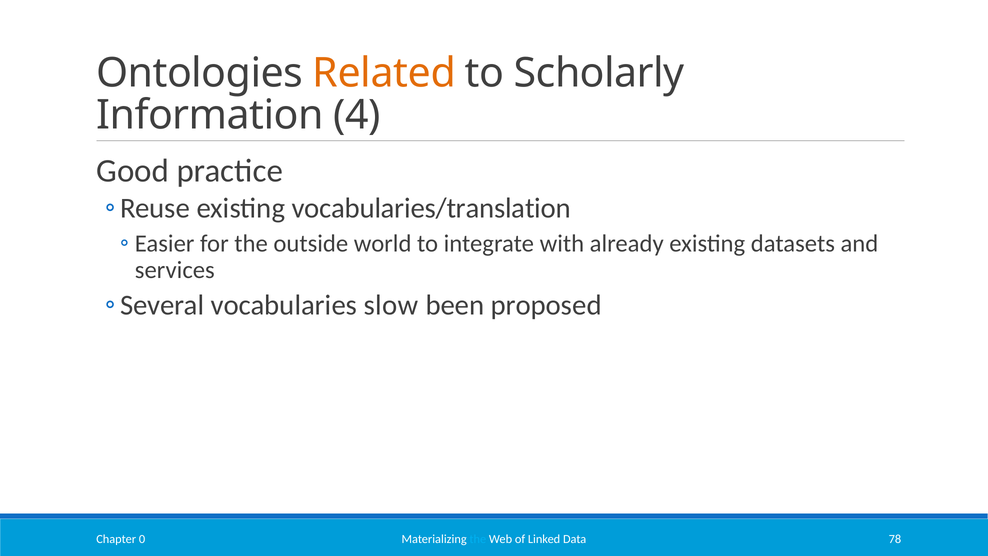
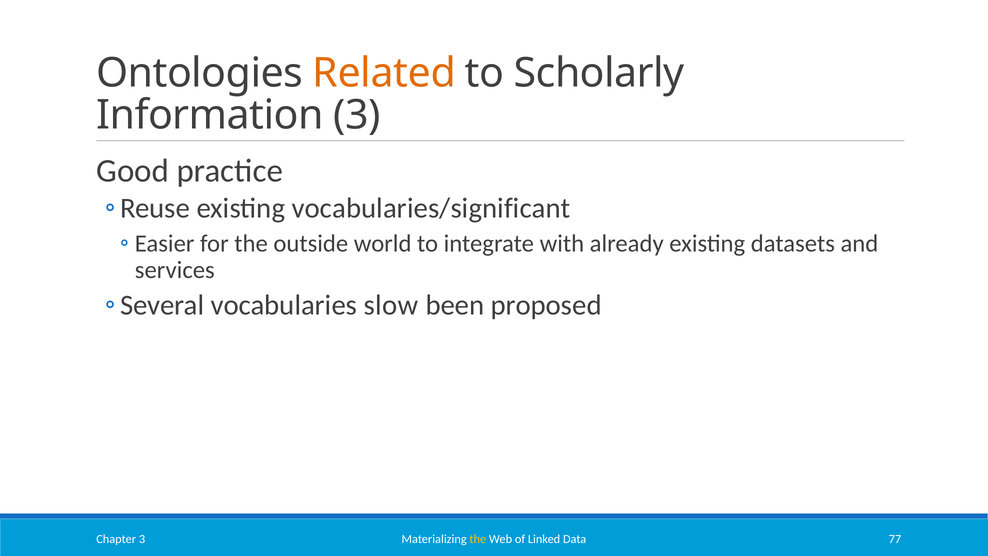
Information 4: 4 -> 3
vocabularies/translation: vocabularies/translation -> vocabularies/significant
the at (478, 539) colour: light blue -> yellow
78: 78 -> 77
Chapter 0: 0 -> 3
